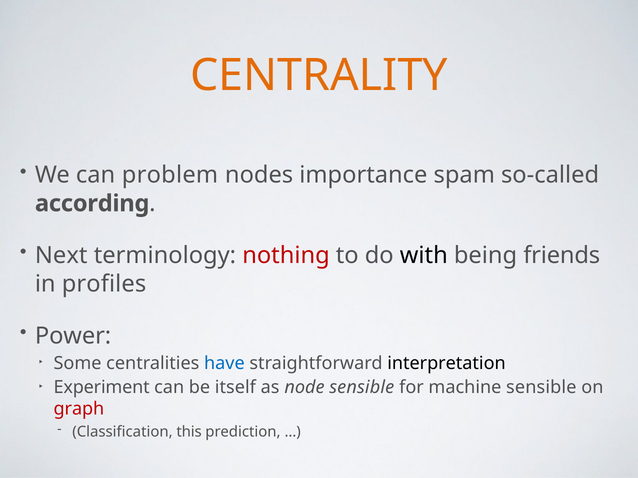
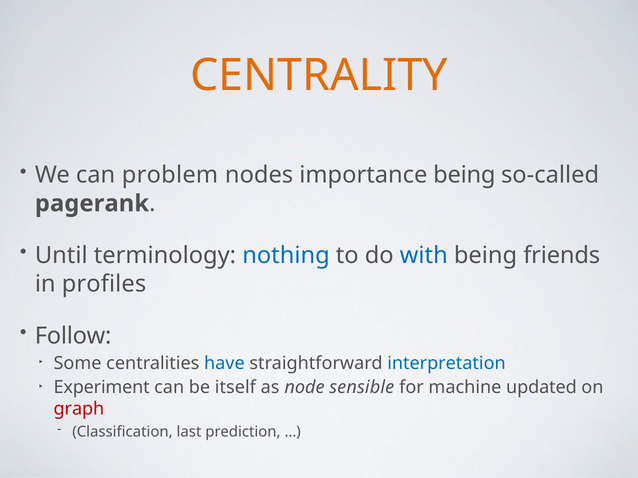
importance spam: spam -> being
according: according -> pagerank
Next: Next -> Until
nothing colour: red -> blue
with colour: black -> blue
Power: Power -> Follow
interpretation colour: black -> blue
machine sensible: sensible -> updated
this: this -> last
